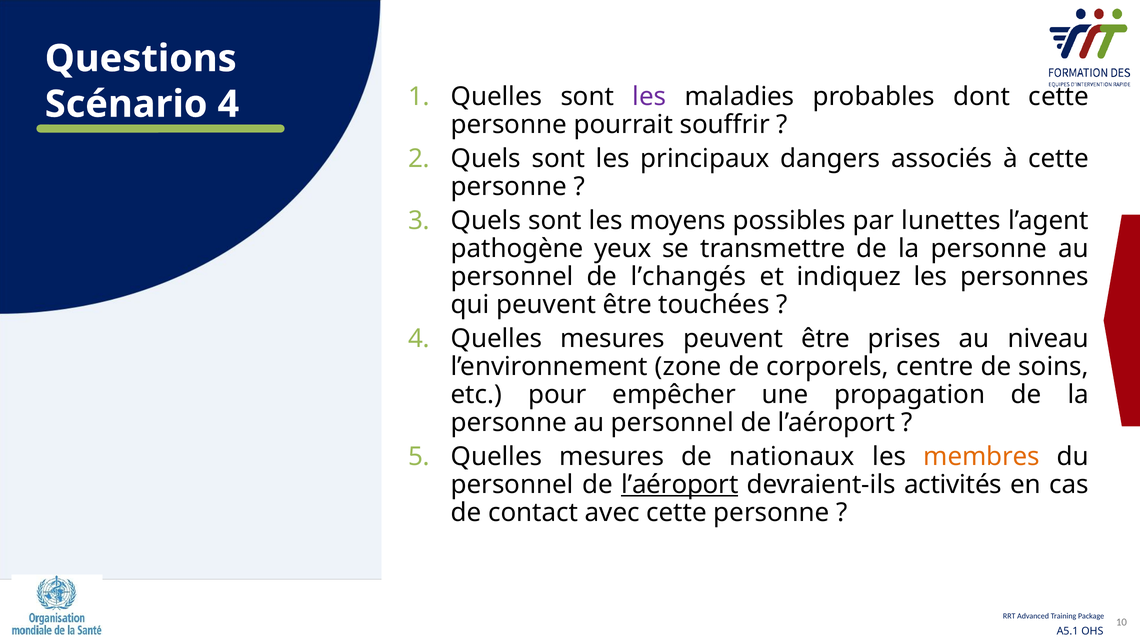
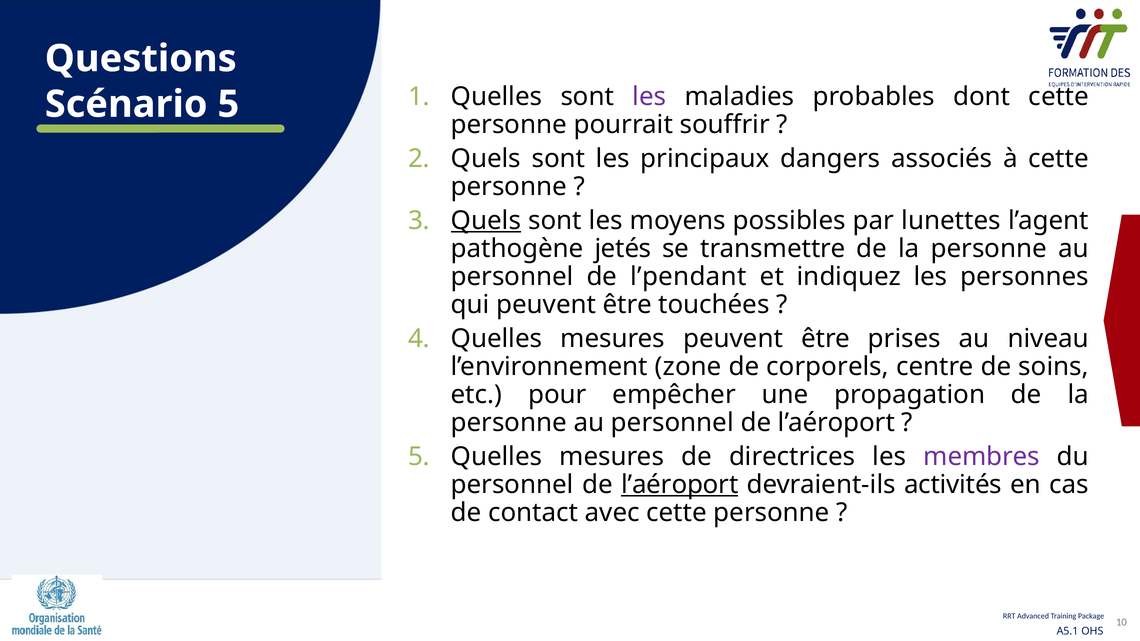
Scénario 4: 4 -> 5
Quels at (486, 221) underline: none -> present
yeux: yeux -> jetés
l’changés: l’changés -> l’pendant
nationaux: nationaux -> directrices
membres colour: orange -> purple
